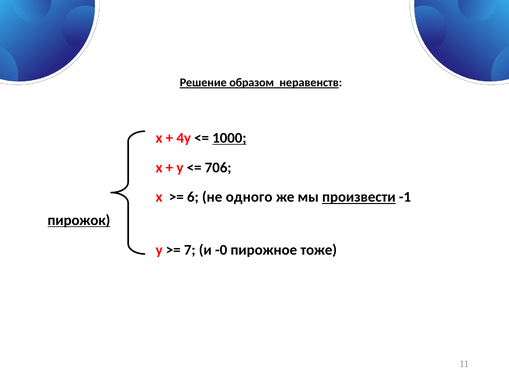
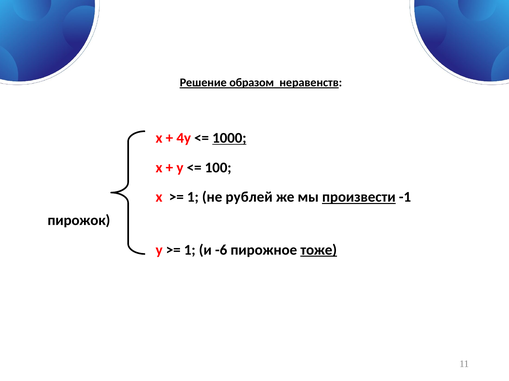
706: 706 -> 100
6 at (193, 197): 6 -> 1
одного: одного -> рублей
пирожок underline: present -> none
7 at (190, 250): 7 -> 1
-0: -0 -> -6
тоже underline: none -> present
